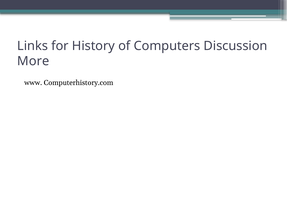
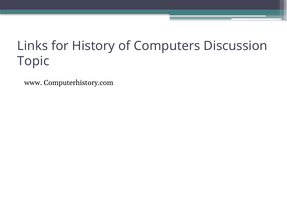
More: More -> Topic
